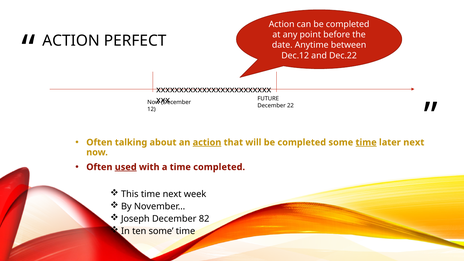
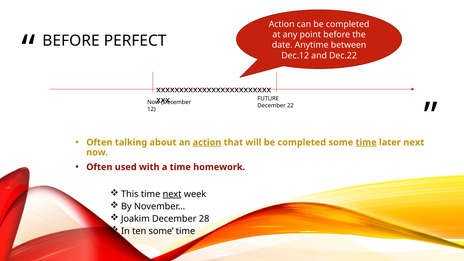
ACTION at (71, 41): ACTION -> BEFORE
used underline: present -> none
time completed: completed -> homework
next at (172, 194) underline: none -> present
Joseph: Joseph -> Joakim
82: 82 -> 28
